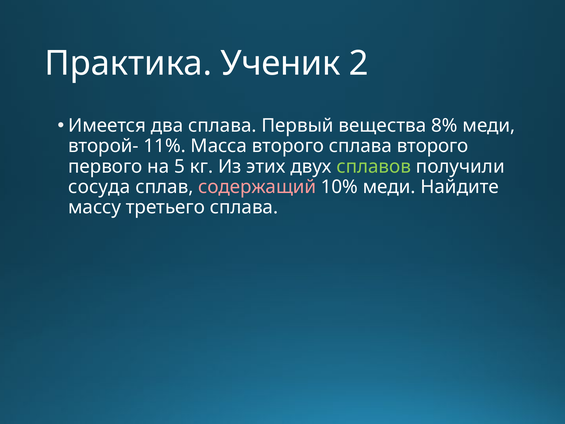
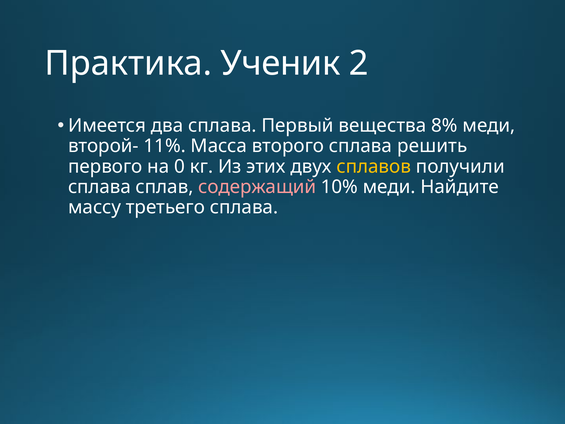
сплава второго: второго -> решить
5: 5 -> 0
сплавов colour: light green -> yellow
сосуда at (99, 187): сосуда -> сплава
